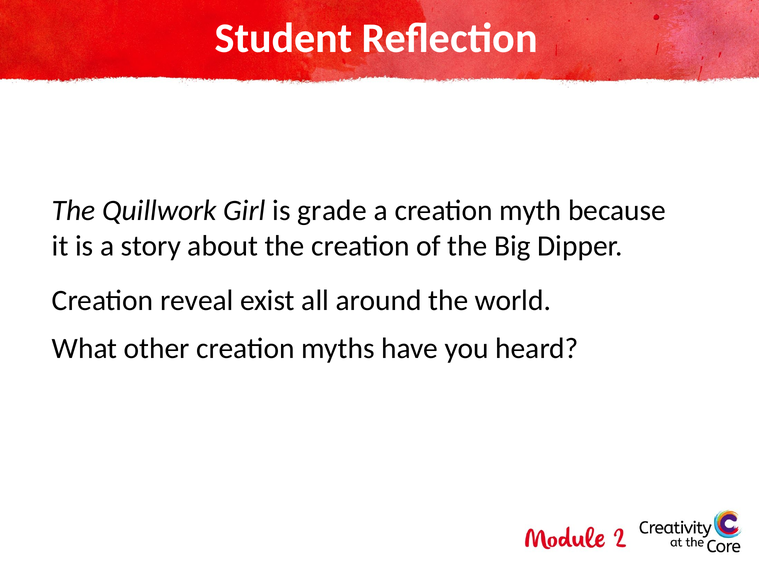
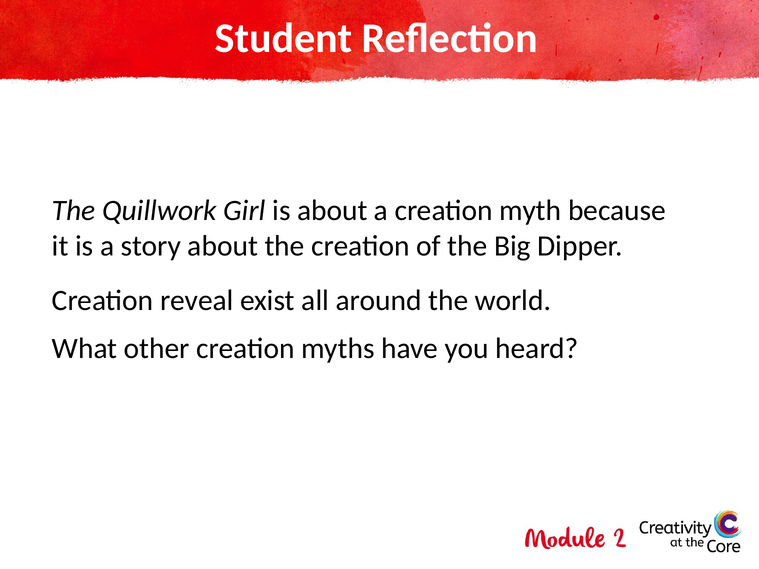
is grade: grade -> about
